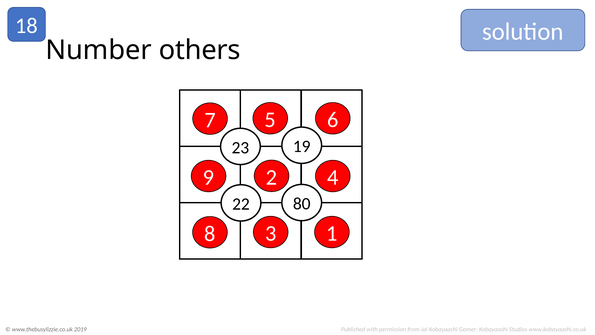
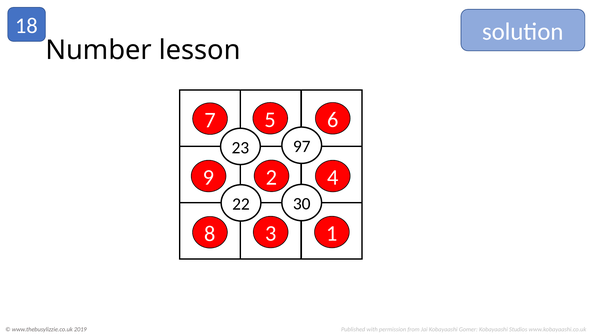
others: others -> lesson
19: 19 -> 97
80: 80 -> 30
